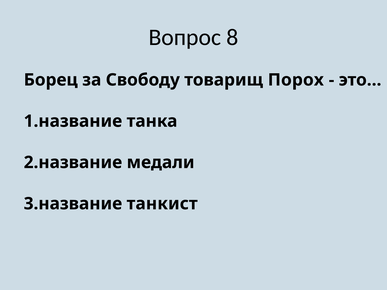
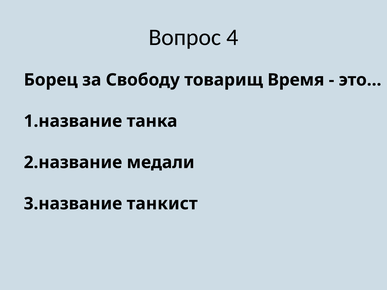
8: 8 -> 4
Порох: Порох -> Время
